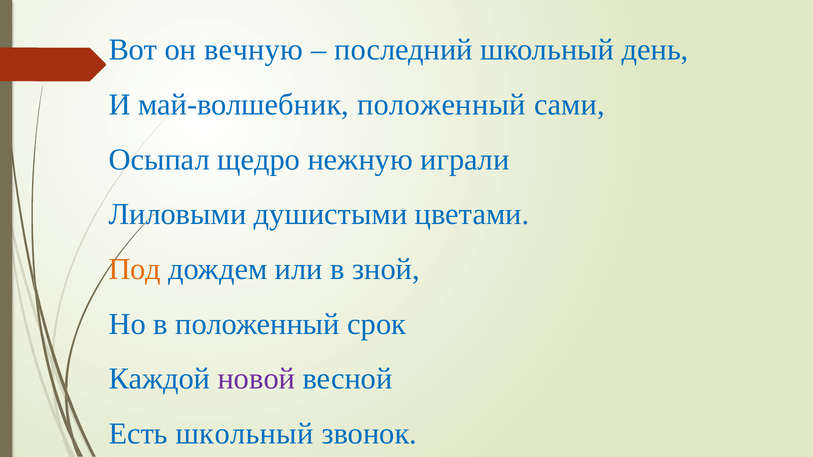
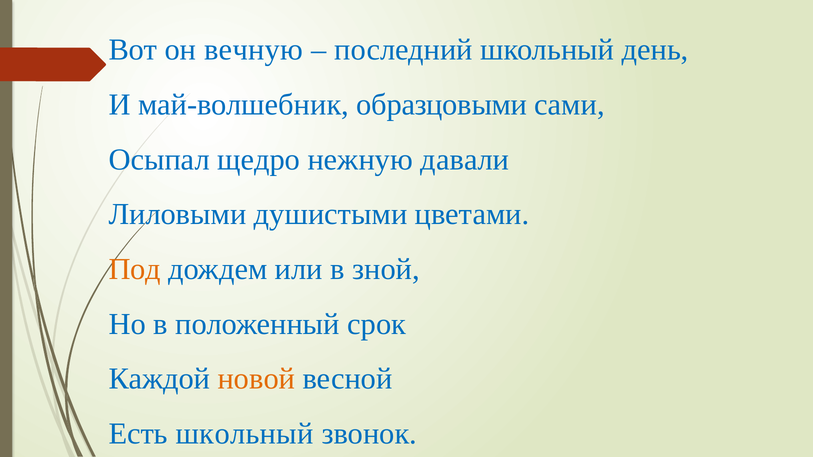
май-волшебник положенный: положенный -> образцовыми
играли: играли -> давали
новой colour: purple -> orange
